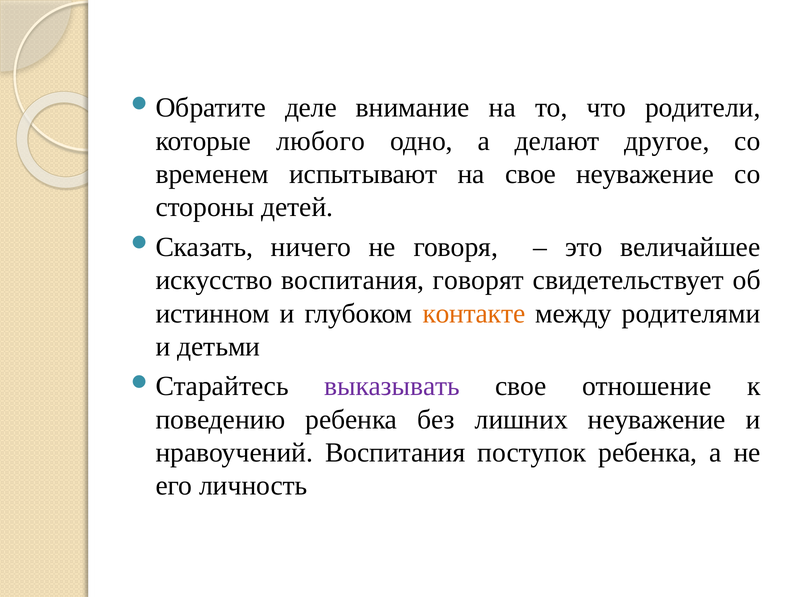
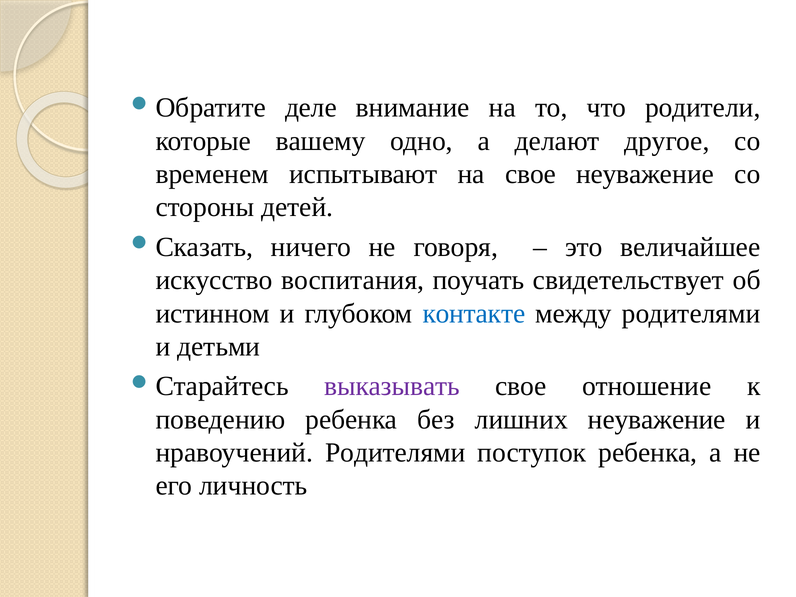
любого: любого -> вашему
говорят: говорят -> поучать
контакте colour: orange -> blue
нравоучений Воспитания: Воспитания -> Родителями
